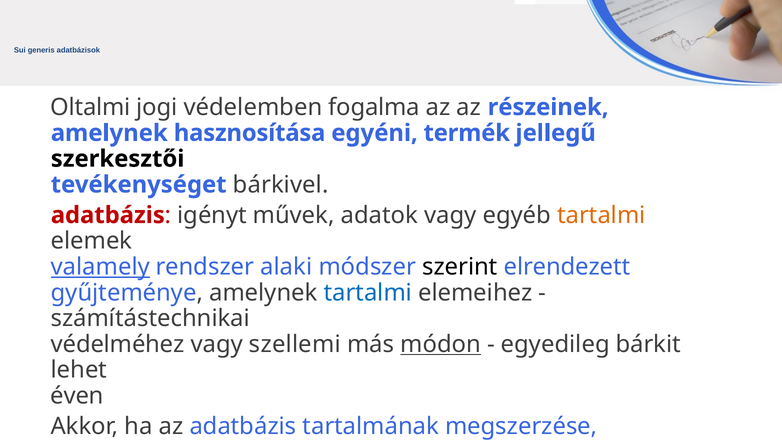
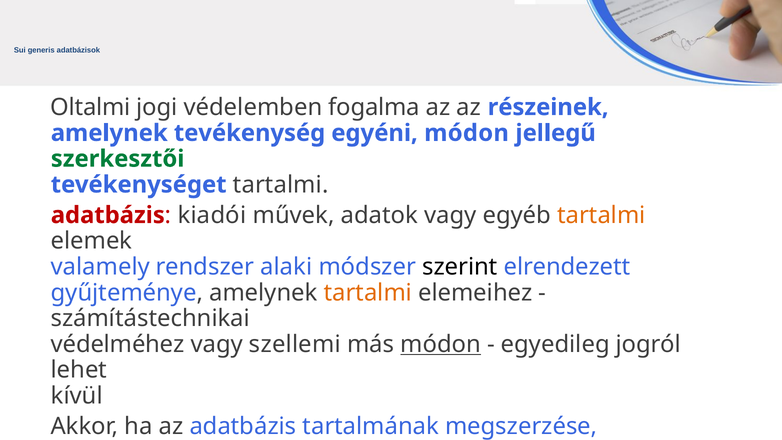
hasznosítása: hasznosítása -> tevékenység
egyéni termék: termék -> módon
szerkesztői colour: black -> green
tevékenységet bárkivel: bárkivel -> tartalmi
igényt: igényt -> kiadói
valamely underline: present -> none
tartalmi at (368, 293) colour: blue -> orange
bárkit: bárkit -> jogról
éven: éven -> kívül
